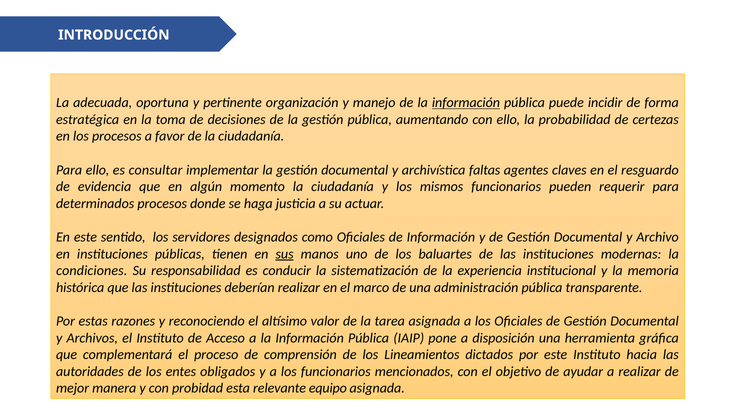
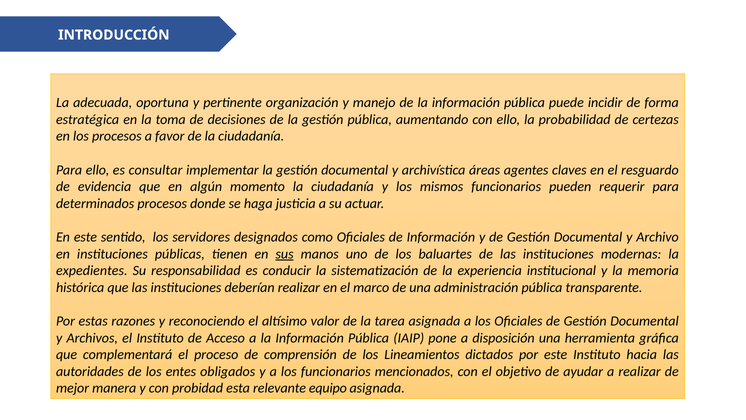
información at (466, 103) underline: present -> none
faltas: faltas -> áreas
condiciones: condiciones -> expedientes
